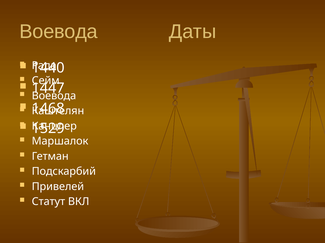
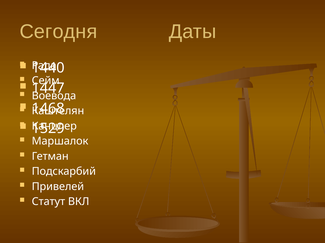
Воевода at (59, 32): Воевода -> Сегодня
